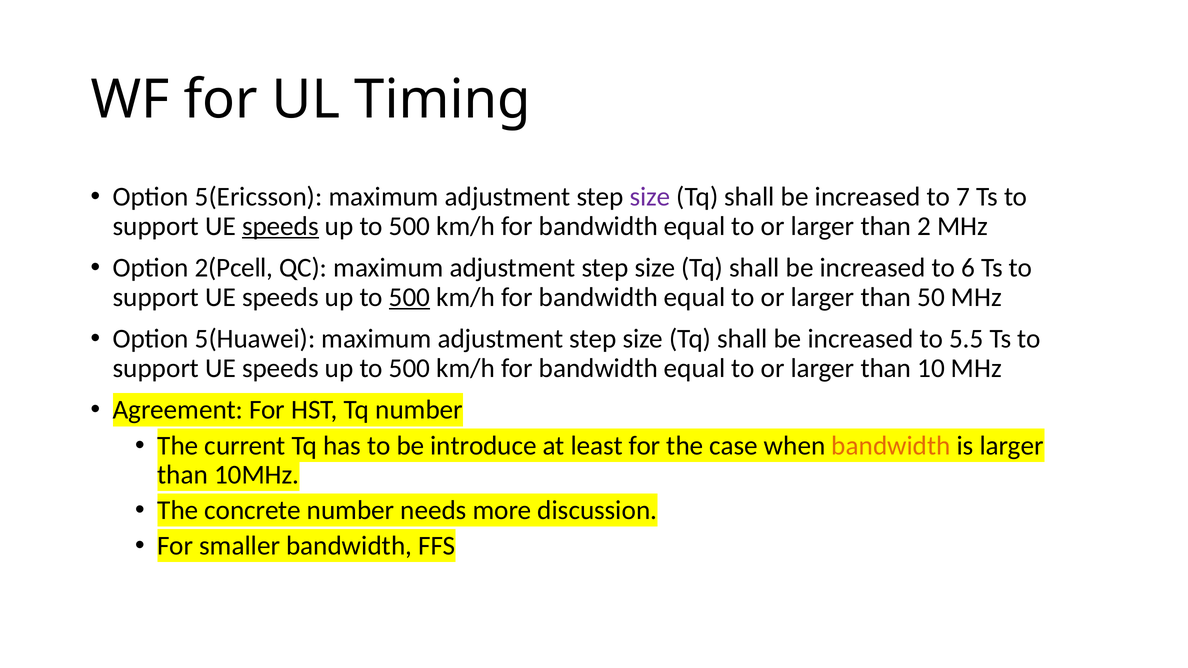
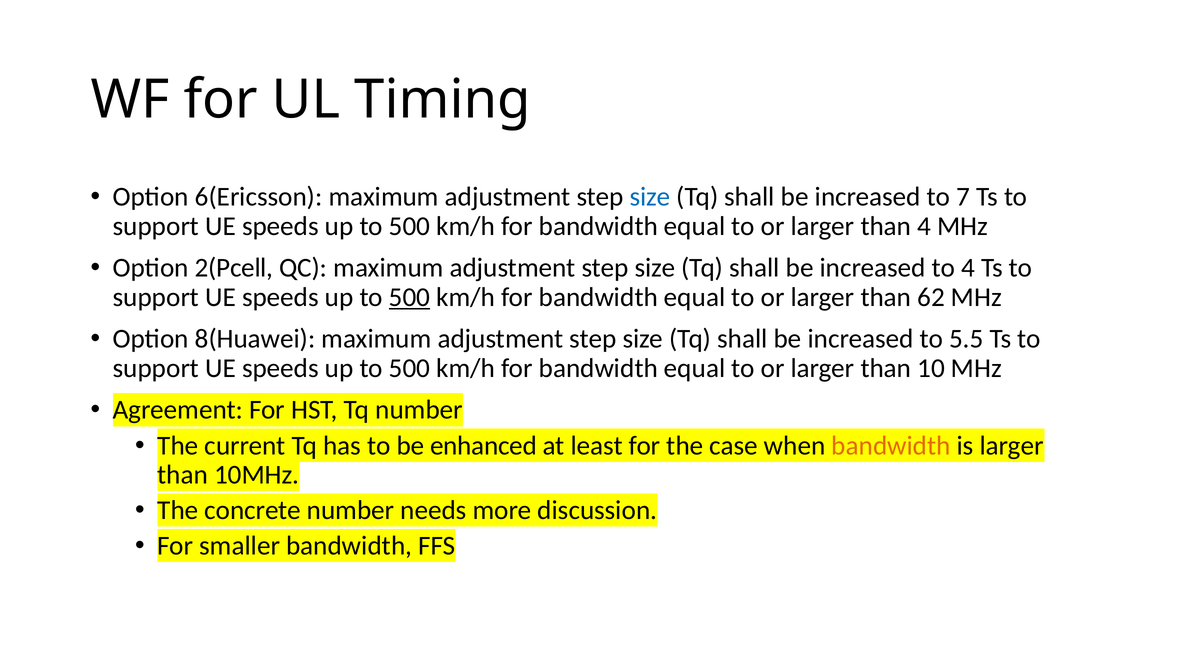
5(Ericsson: 5(Ericsson -> 6(Ericsson
size at (650, 197) colour: purple -> blue
speeds at (280, 226) underline: present -> none
than 2: 2 -> 4
to 6: 6 -> 4
50: 50 -> 62
5(Huawei: 5(Huawei -> 8(Huawei
introduce: introduce -> enhanced
